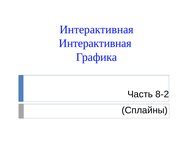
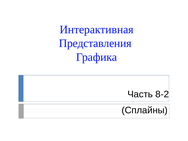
Интерактивная at (95, 43): Интерактивная -> Представления
